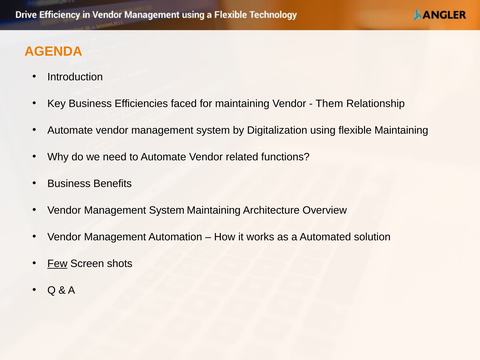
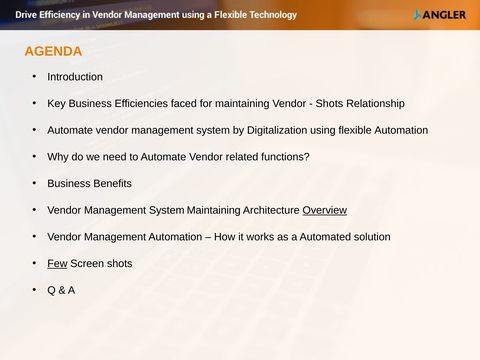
Them at (329, 104): Them -> Shots
flexible Maintaining: Maintaining -> Automation
Overview underline: none -> present
